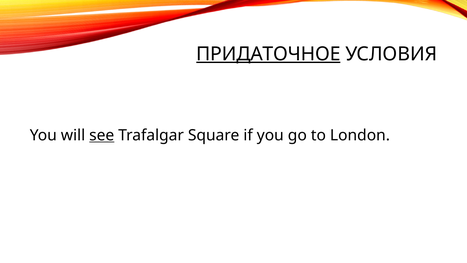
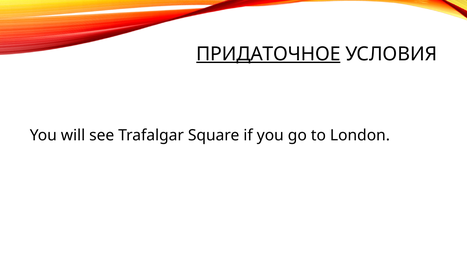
see underline: present -> none
